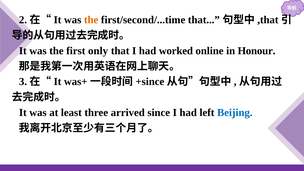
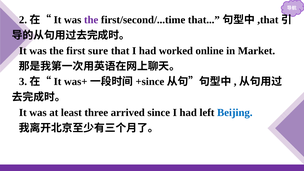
the at (91, 20) colour: orange -> purple
only: only -> sure
Honour: Honour -> Market
